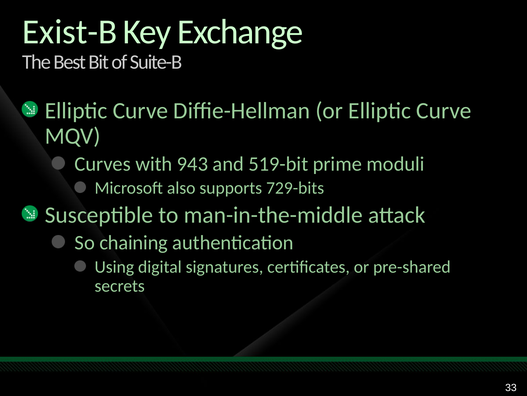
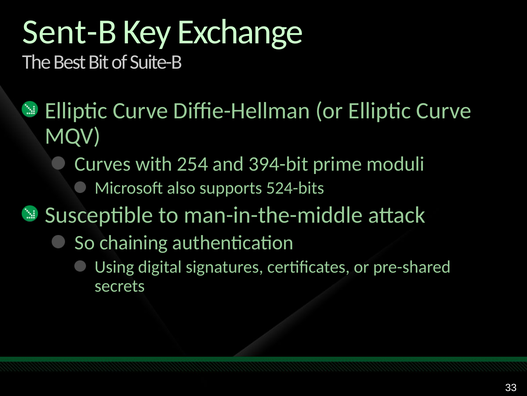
Exist-B: Exist-B -> Sent-B
943: 943 -> 254
519-bit: 519-bit -> 394-bit
729-bits: 729-bits -> 524-bits
